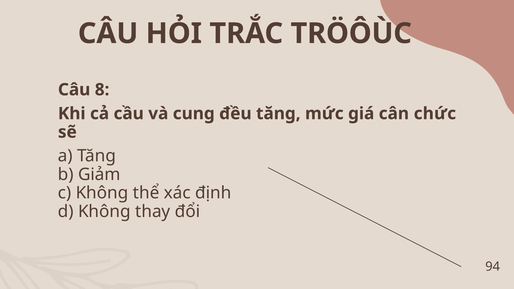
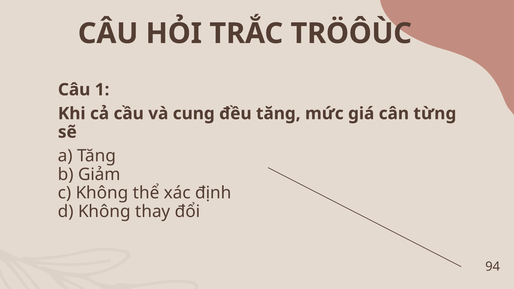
8: 8 -> 1
chức: chức -> từng
